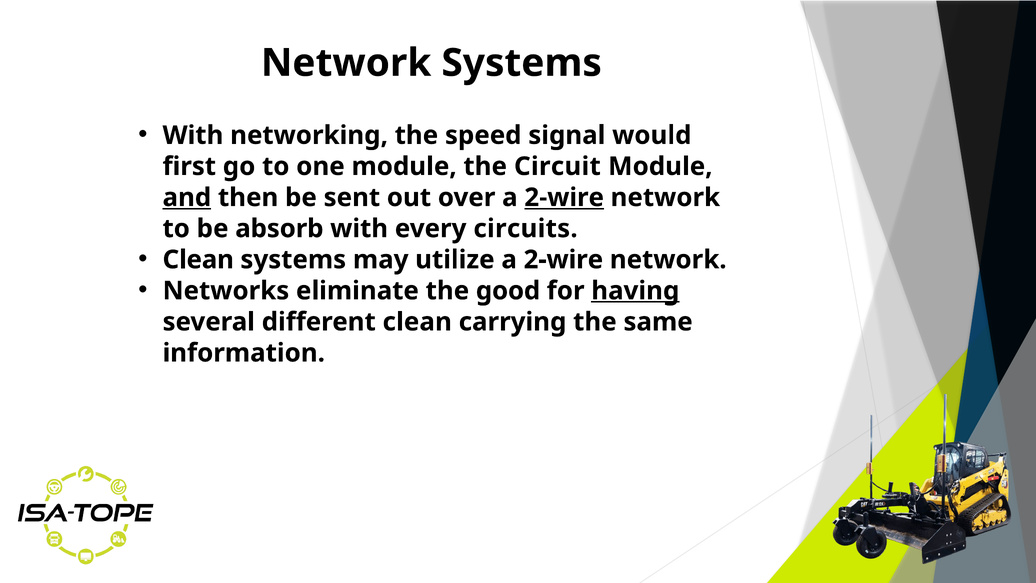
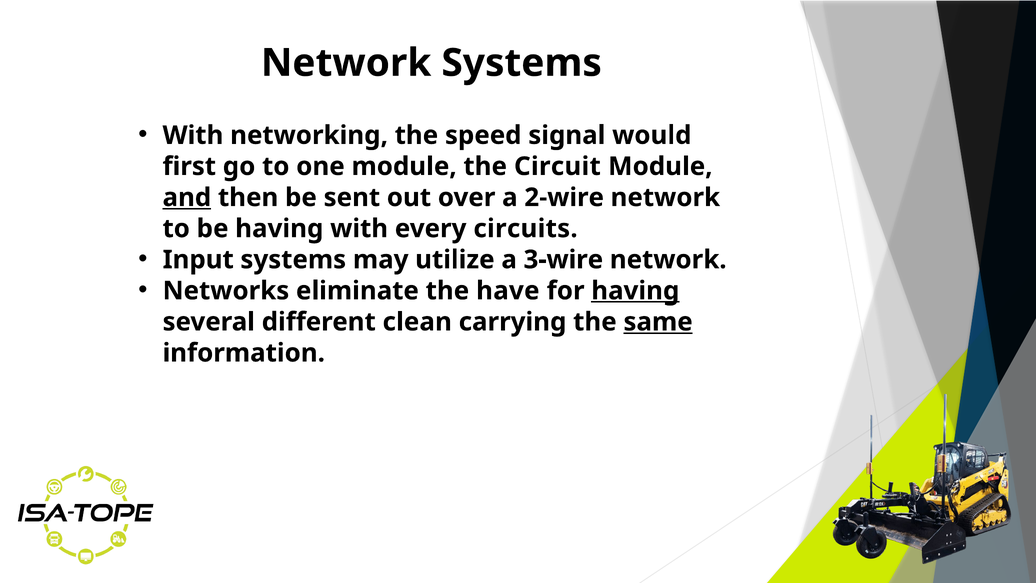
2-wire at (564, 197) underline: present -> none
be absorb: absorb -> having
Clean at (198, 260): Clean -> Input
utilize a 2-wire: 2-wire -> 3-wire
good: good -> have
same underline: none -> present
